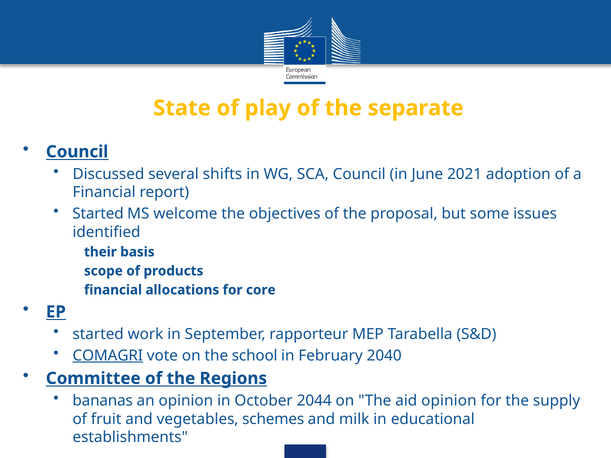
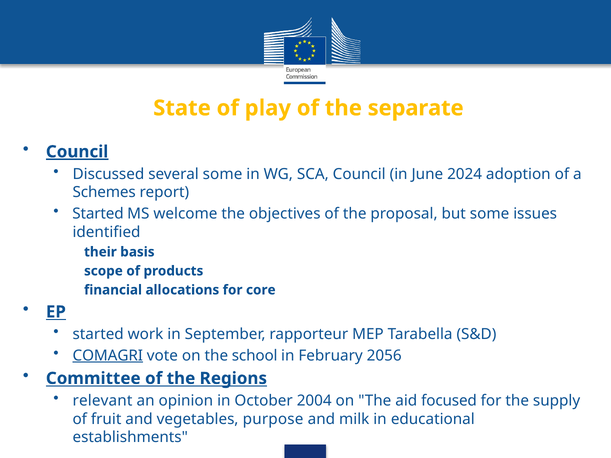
Council at (77, 152) underline: none -> present
several shifts: shifts -> some
2021: 2021 -> 2024
Financial at (104, 192): Financial -> Schemes
2040: 2040 -> 2056
bananas: bananas -> relevant
2044: 2044 -> 2004
aid opinion: opinion -> focused
schemes: schemes -> purpose
